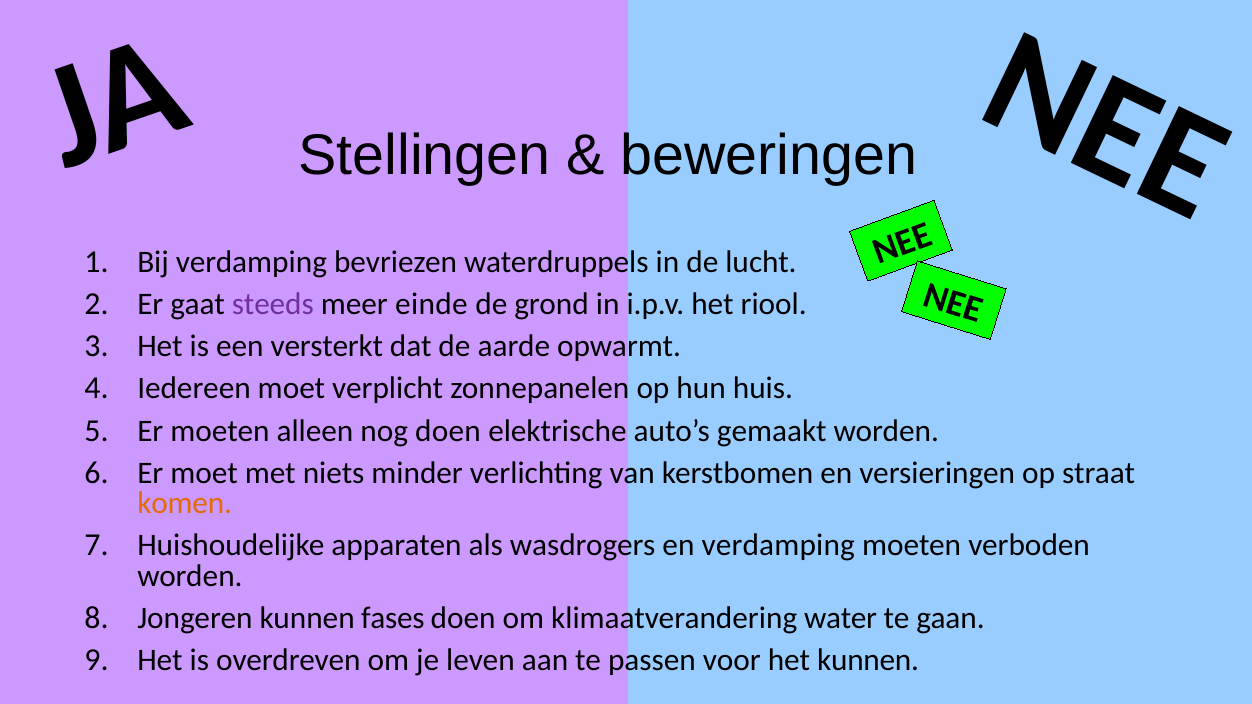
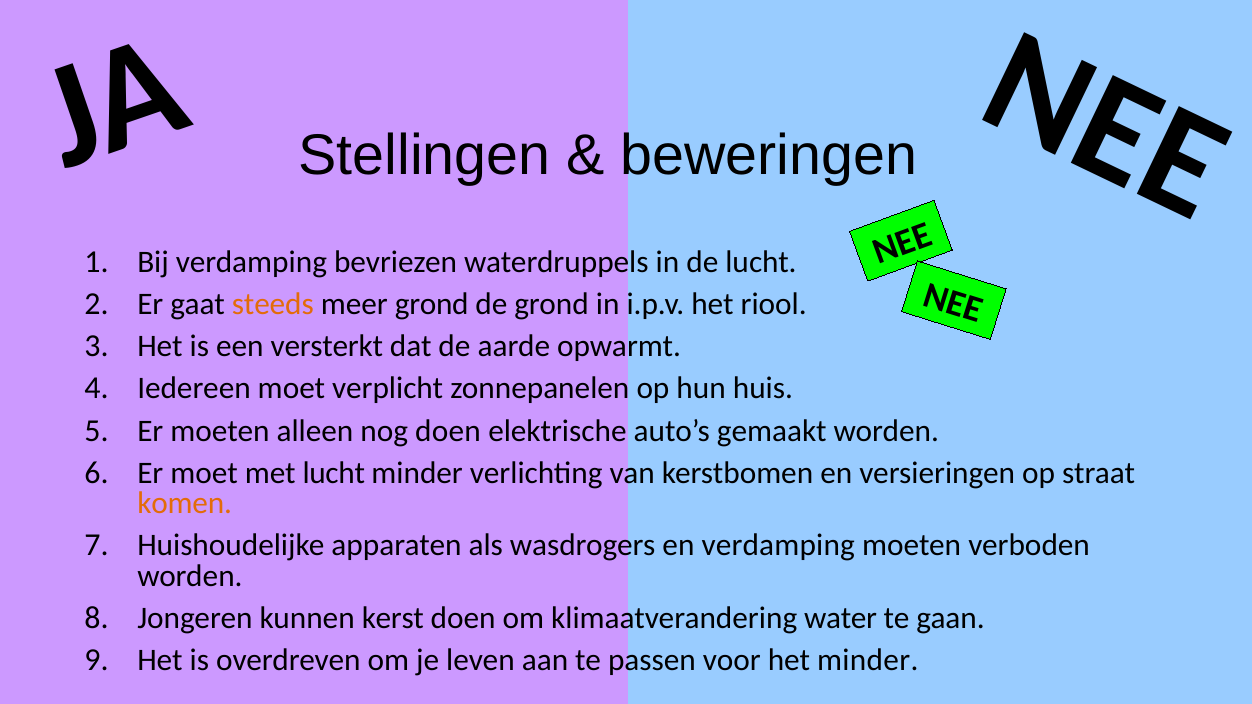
steeds colour: purple -> orange
meer einde: einde -> grond
met niets: niets -> lucht
fases: fases -> kerst
het kunnen: kunnen -> minder
